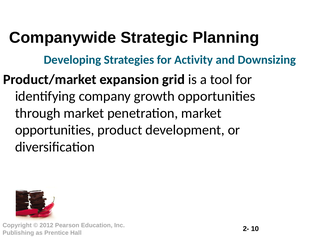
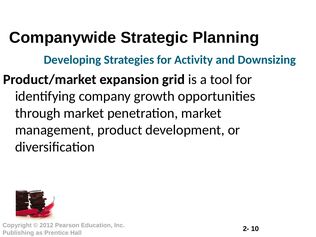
opportunities at (55, 130): opportunities -> management
